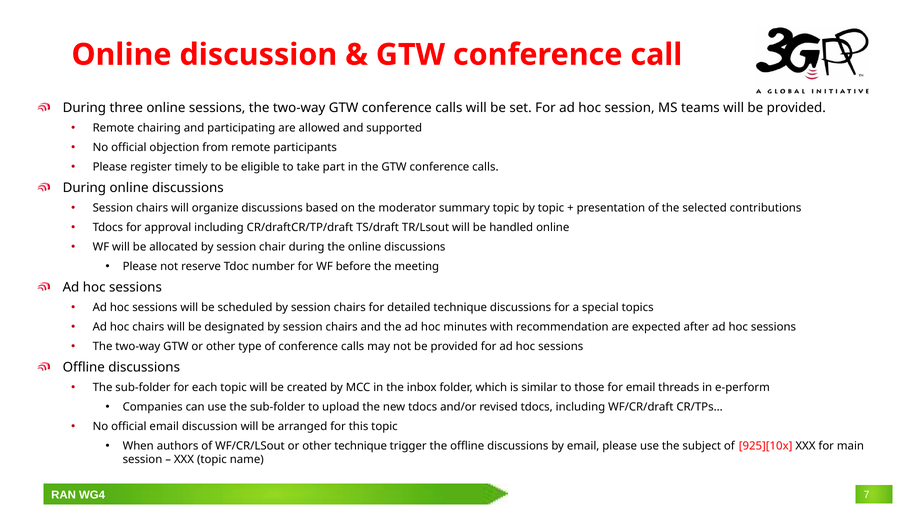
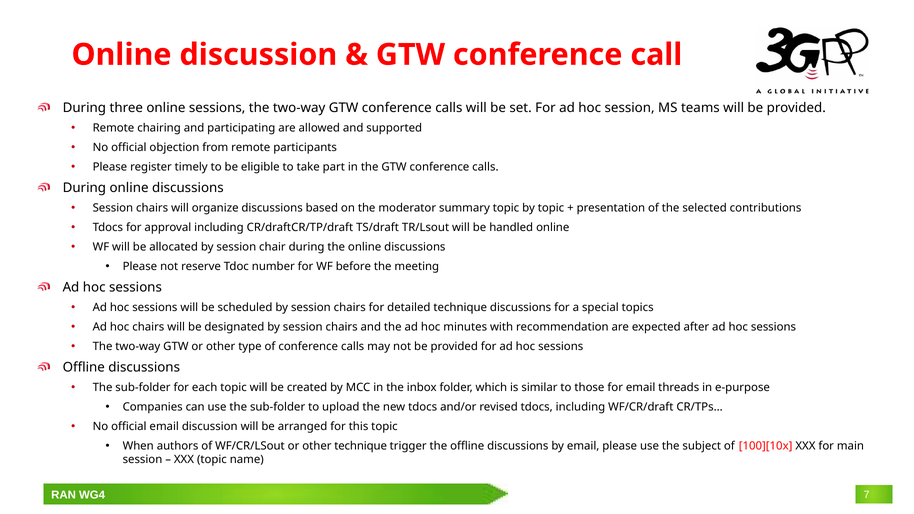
e-perform: e-perform -> e-purpose
925][10x: 925][10x -> 100][10x
